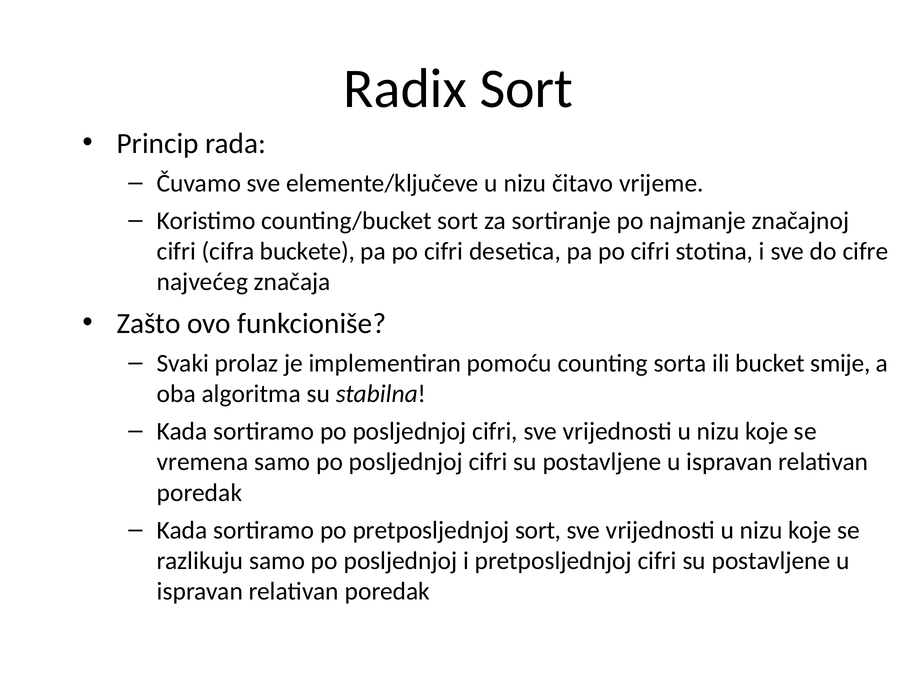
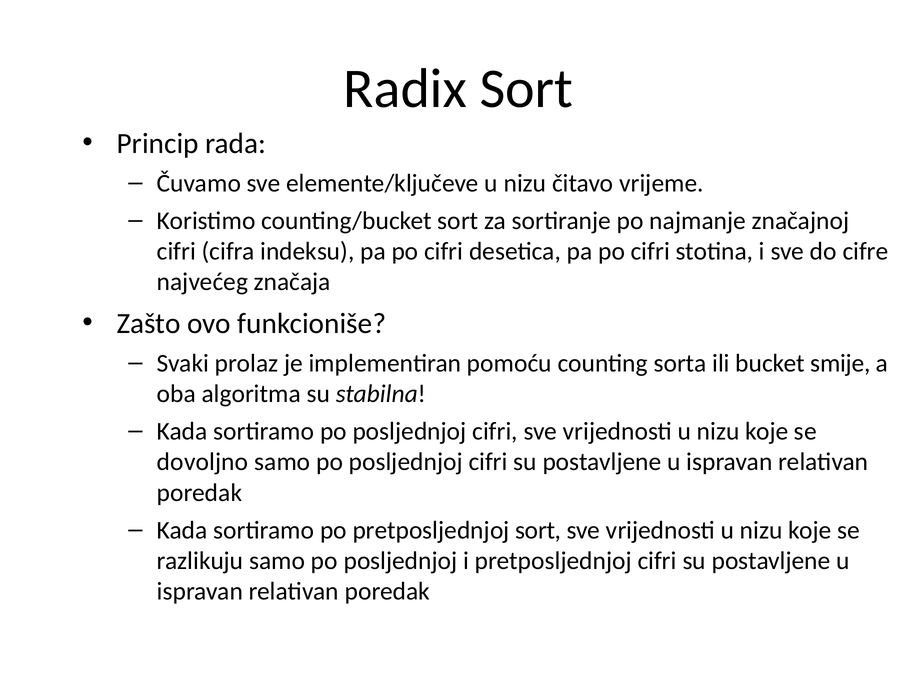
buckete: buckete -> indeksu
vremena: vremena -> dovoljno
